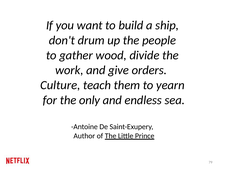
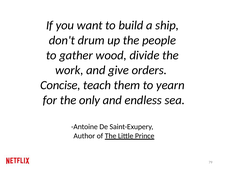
Culture: Culture -> Concise
